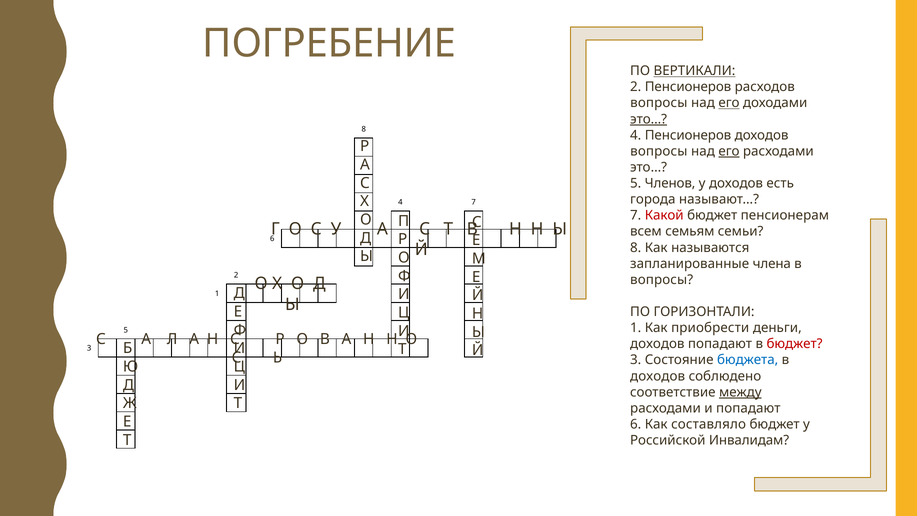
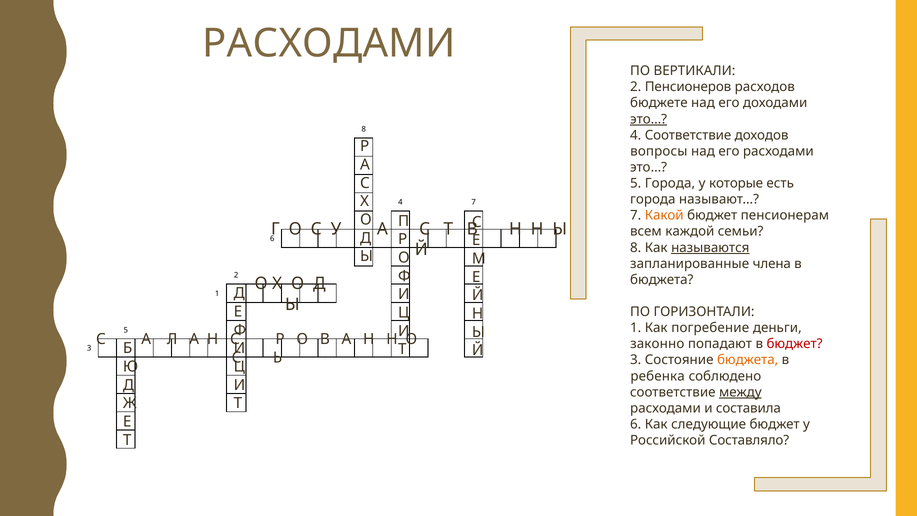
ПОГРЕБЕНИЕ at (329, 43): ПОГРЕБЕНИЕ -> РАСХОДАМИ
ВЕРТИКАЛИ underline: present -> none
вопросы at (659, 103): вопросы -> бюджете
его at (729, 103) underline: present -> none
4 Пенсионеров: Пенсионеров -> Соответствие
его at (729, 151) underline: present -> none
5 Членов: Членов -> Города
у доходов: доходов -> которые
Какой colour: red -> orange
семьям: семьям -> каждой
называются underline: none -> present
вопросы at (662, 280): вопросы -> бюджета
приобрести: приобрести -> погребение
доходов at (657, 344): доходов -> законно
бюджета at (748, 360) colour: blue -> orange
доходов at (658, 376): доходов -> ребенка
и попадают: попадают -> составила
составляло: составляло -> следующие
Инвалидам: Инвалидам -> Составляло
